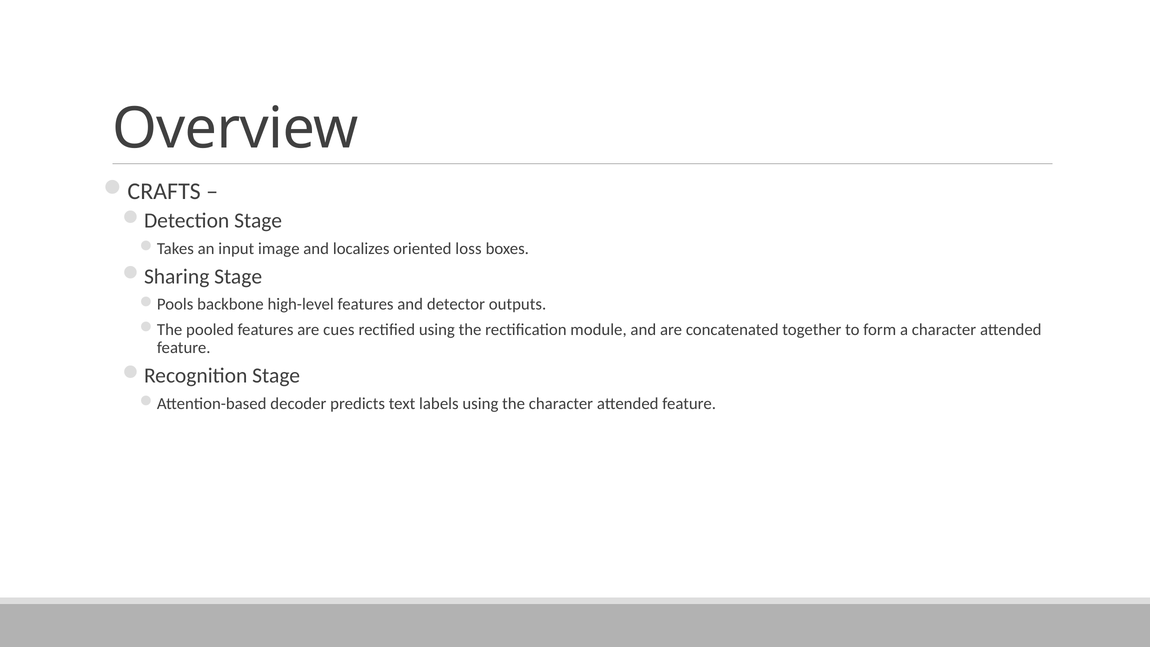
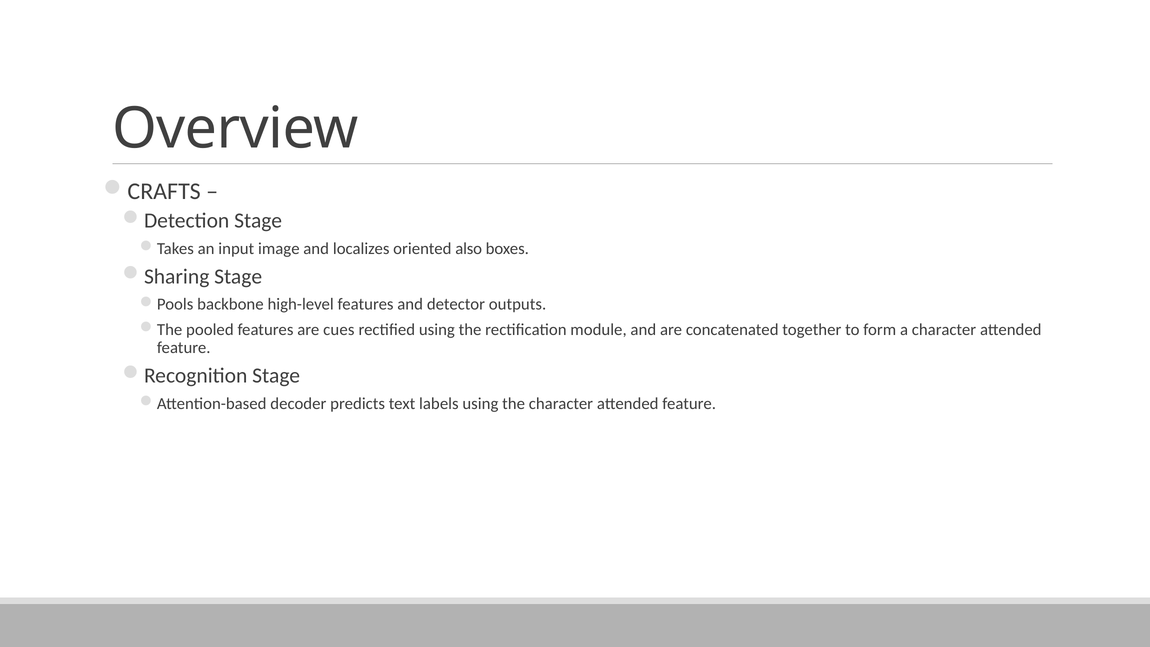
loss: loss -> also
